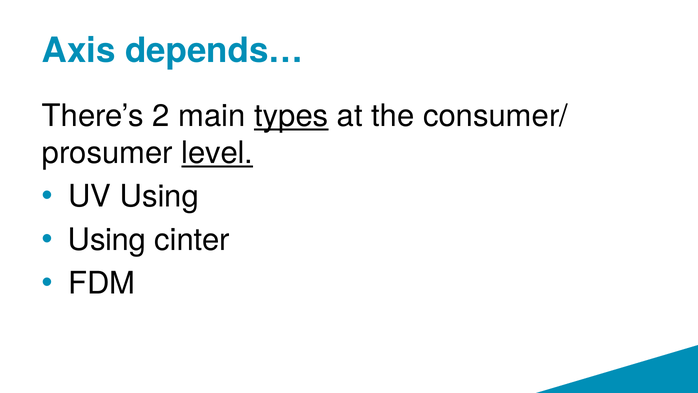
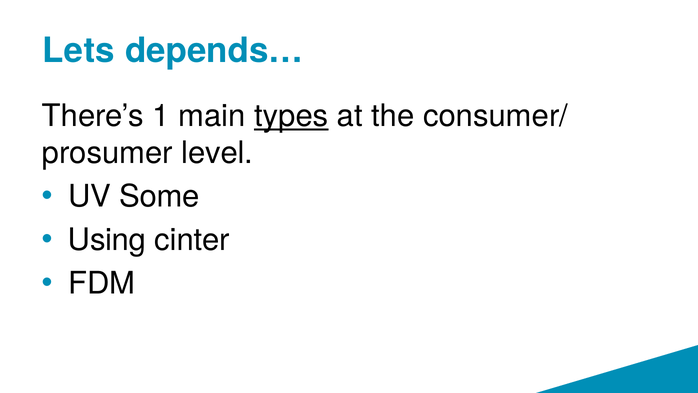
Axis: Axis -> Lets
2: 2 -> 1
level underline: present -> none
UV Using: Using -> Some
